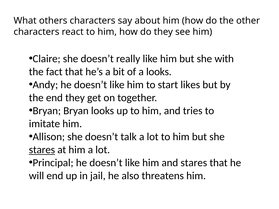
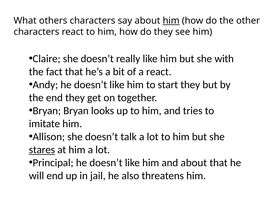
him at (171, 21) underline: none -> present
a looks: looks -> react
start likes: likes -> they
and stares: stares -> about
